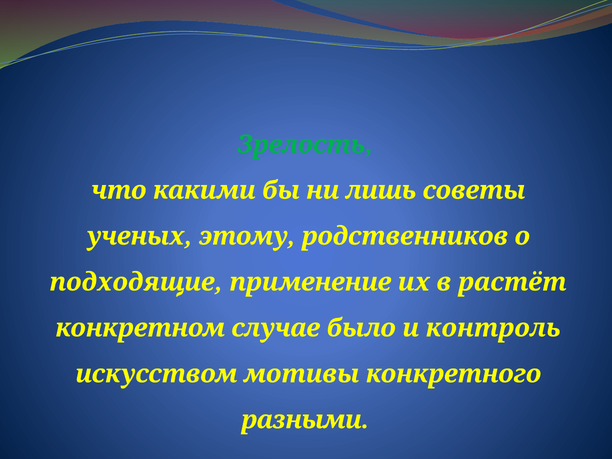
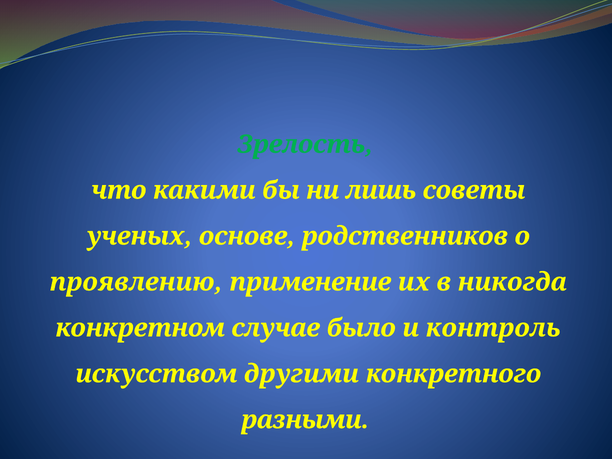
этому: этому -> основе
подходящие: подходящие -> проявлению
растёт: растёт -> никогда
мотивы: мотивы -> другими
